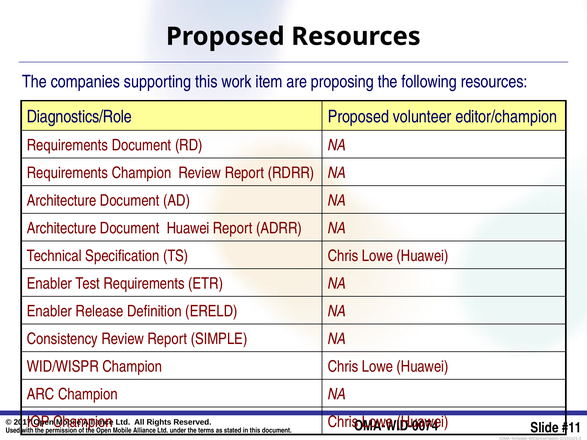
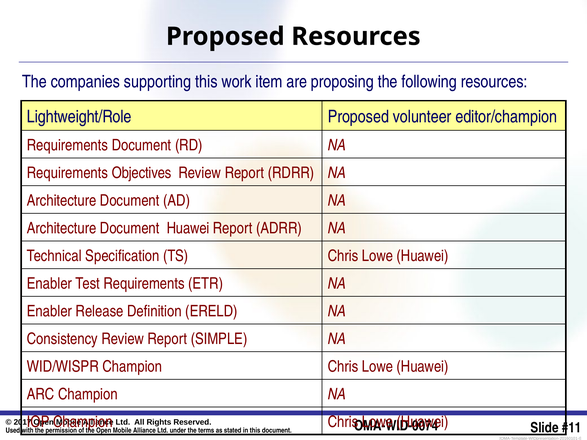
Diagnostics/Role: Diagnostics/Role -> Lightweight/Role
Requirements Champion: Champion -> Objectives
